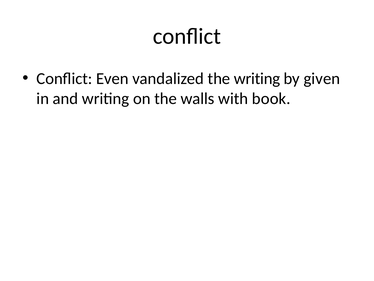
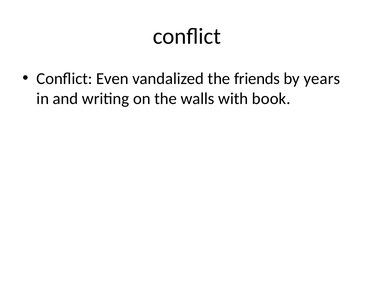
the writing: writing -> friends
given: given -> years
